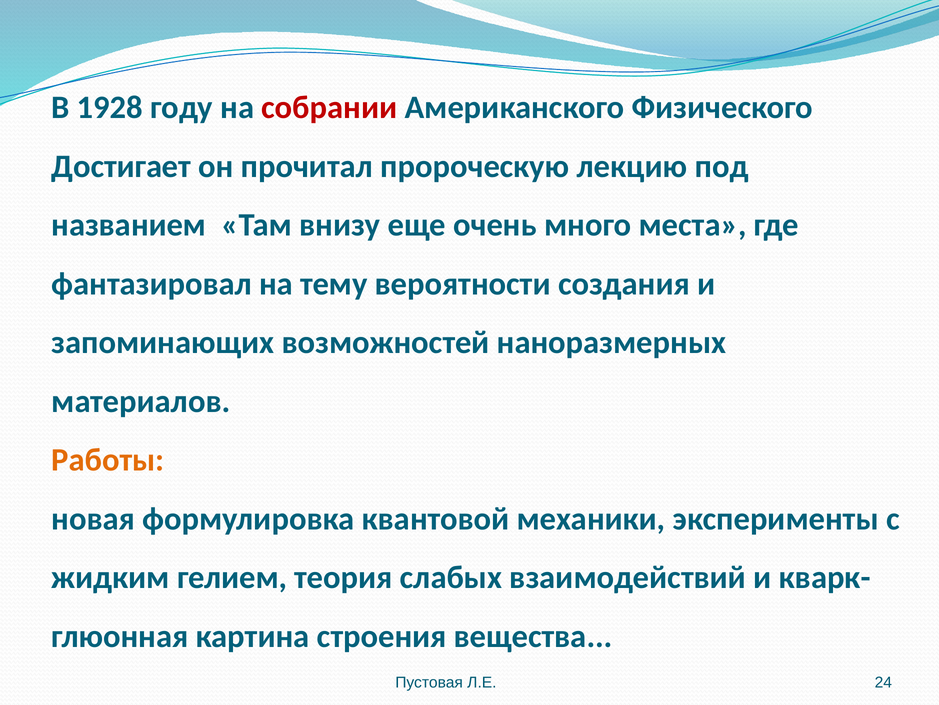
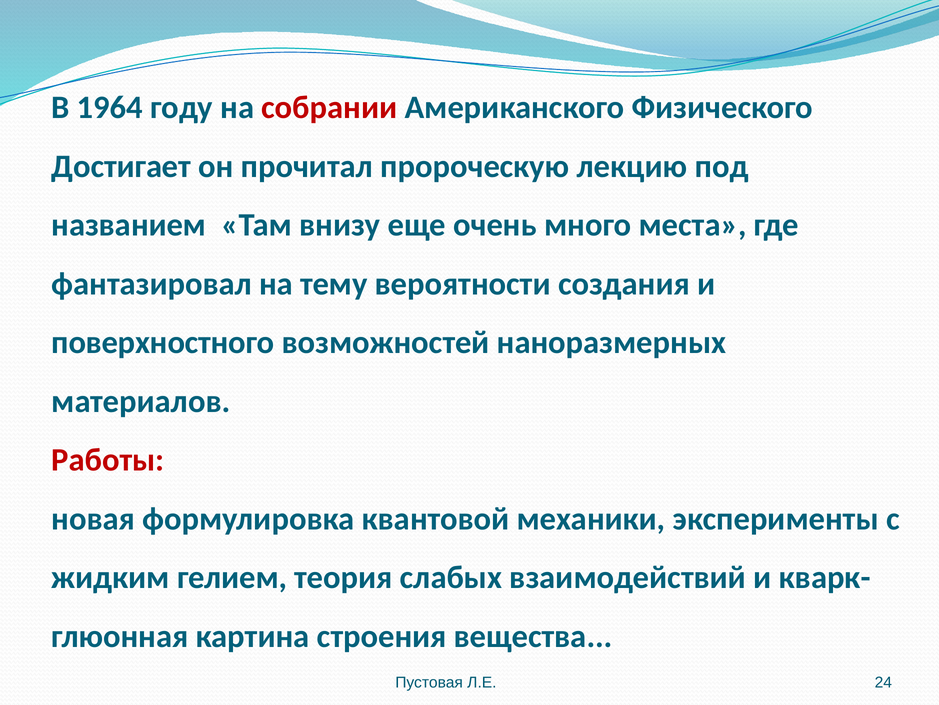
1928: 1928 -> 1964
запоминающих: запоминающих -> поверхностного
Работы colour: orange -> red
